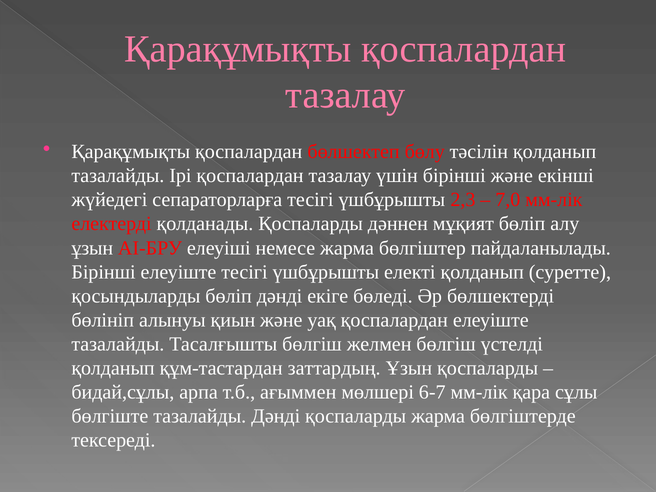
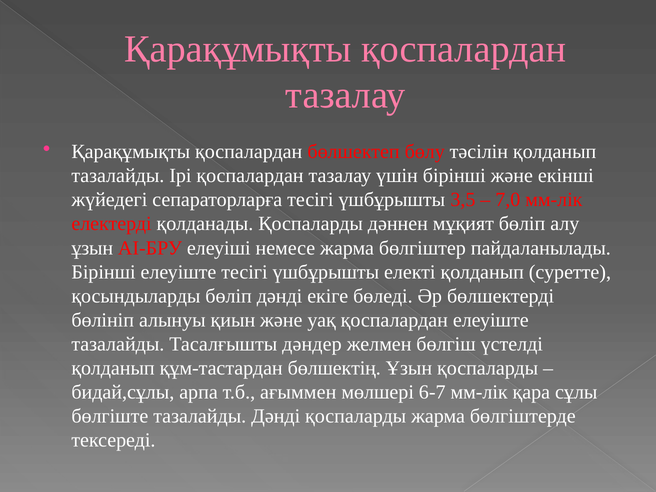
2,3: 2,3 -> 3,5
Тасалғышты бөлгіш: бөлгіш -> дәндер
заттардың: заттардың -> бөлшектің
